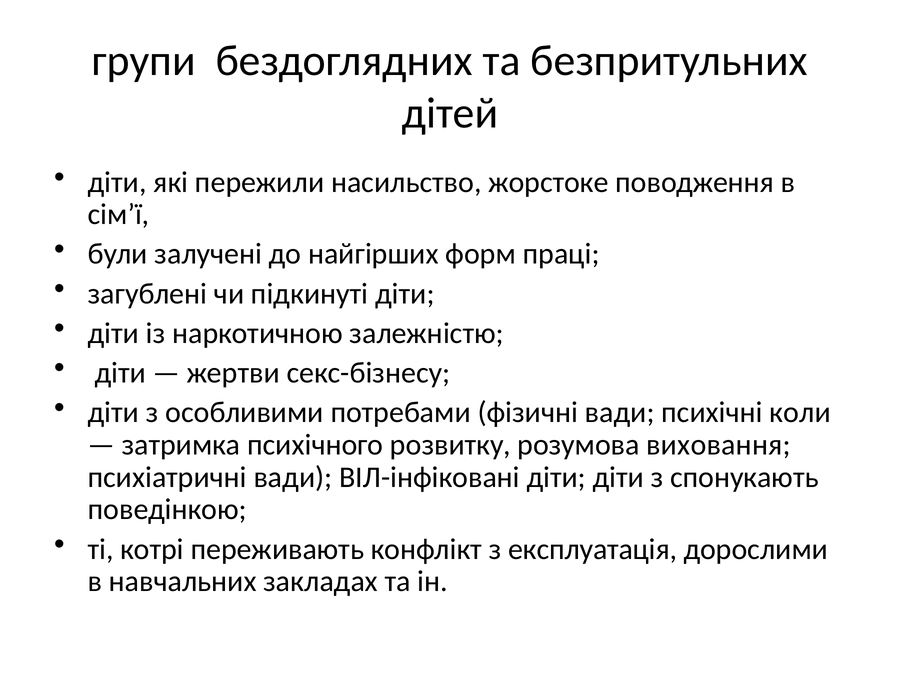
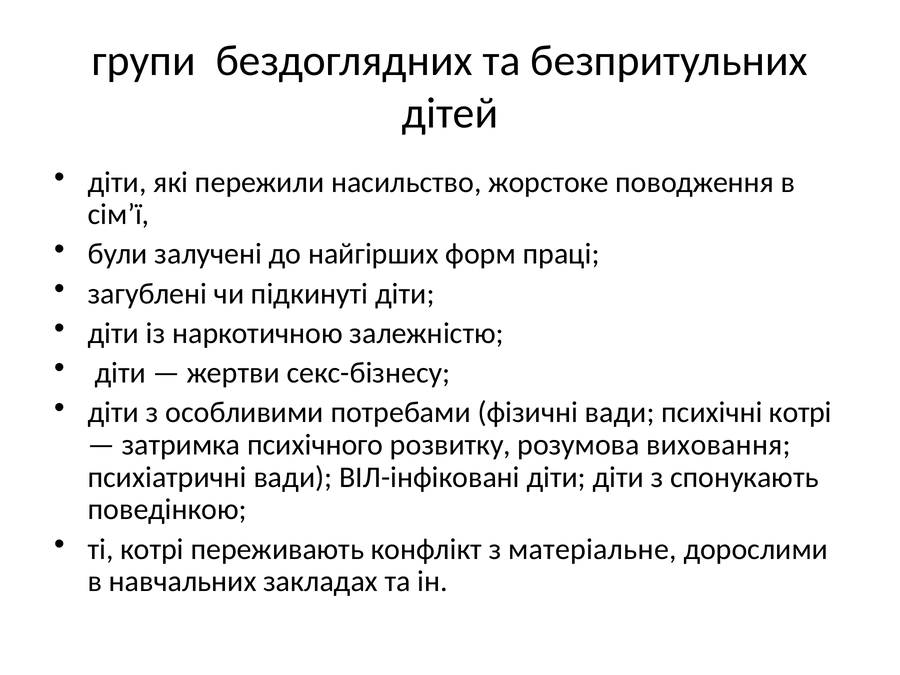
психічні коли: коли -> котрі
експлуатація: експлуатація -> матеріальне
